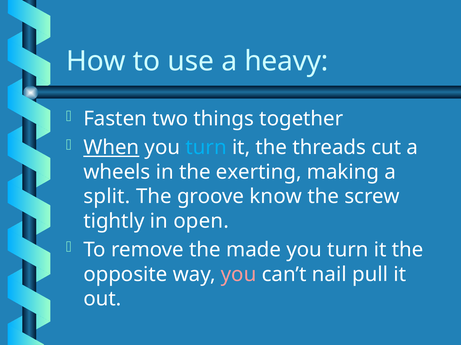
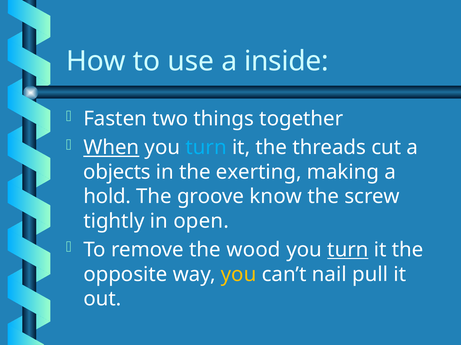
heavy: heavy -> inside
wheels: wheels -> objects
split: split -> hold
made: made -> wood
turn at (348, 250) underline: none -> present
you at (239, 275) colour: pink -> yellow
